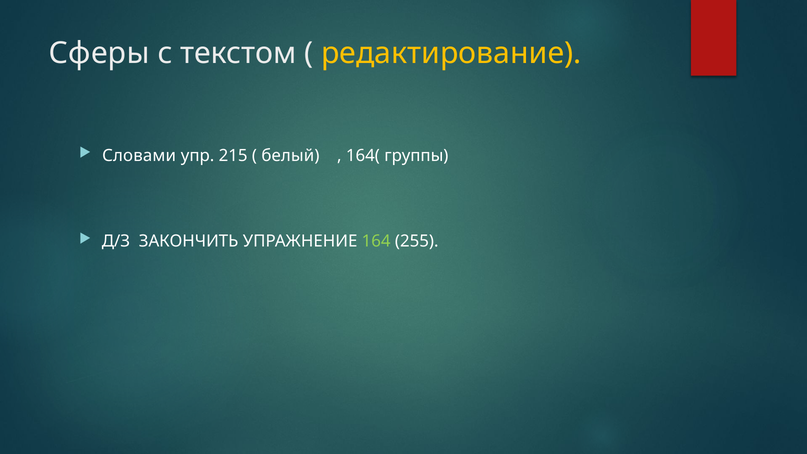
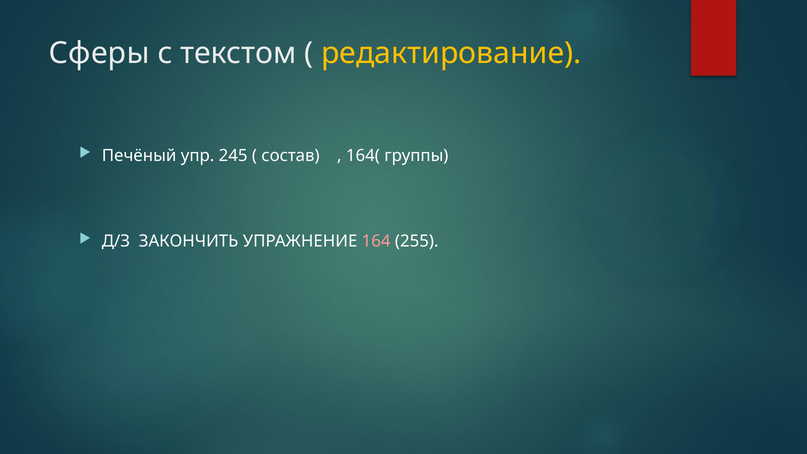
Словами: Словами -> Печёный
215: 215 -> 245
белый: белый -> состав
164 colour: light green -> pink
